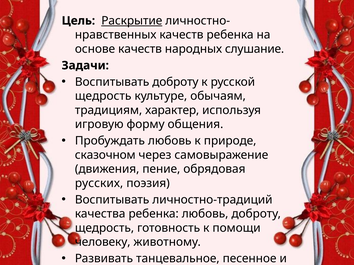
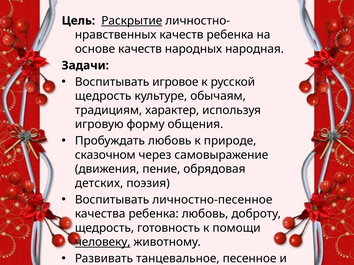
слушание: слушание -> народная
Воспитывать доброту: доброту -> игровое
русских: русских -> детских
личностно-традиций: личностно-традиций -> личностно-песенное
человеку underline: none -> present
